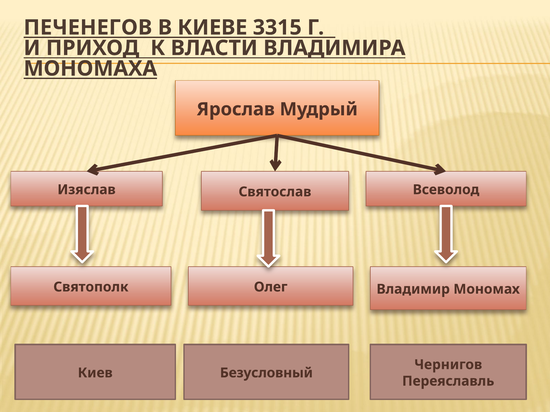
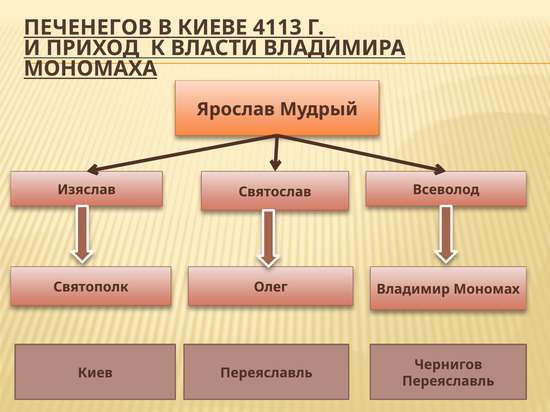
3315: 3315 -> 4113
Киев Безусловный: Безусловный -> Переяславль
